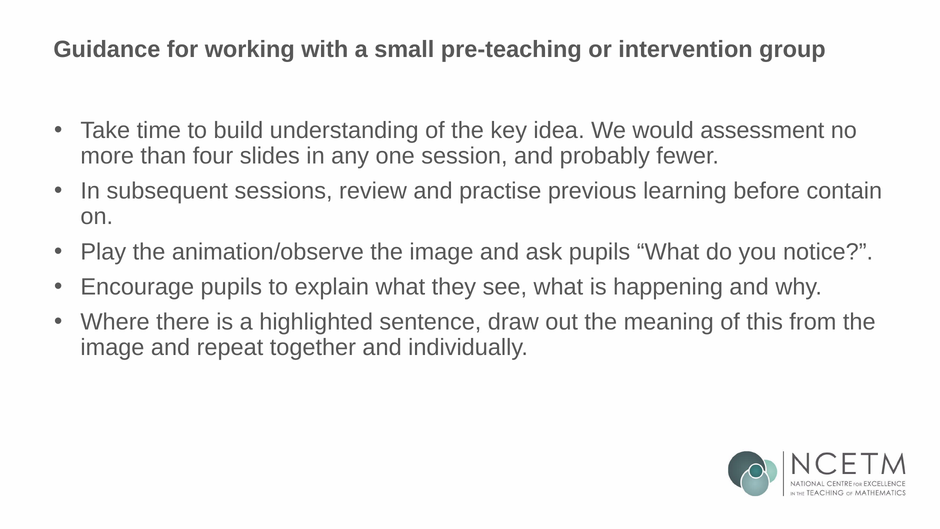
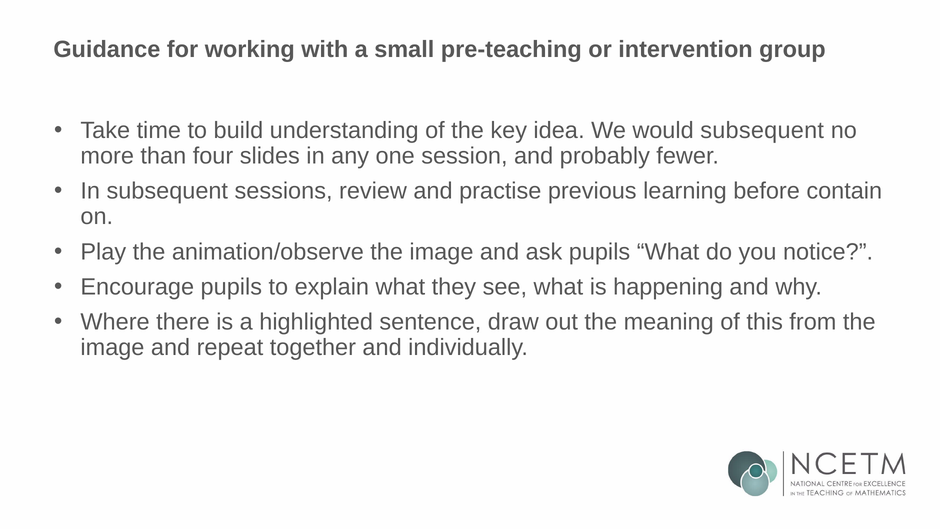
would assessment: assessment -> subsequent
